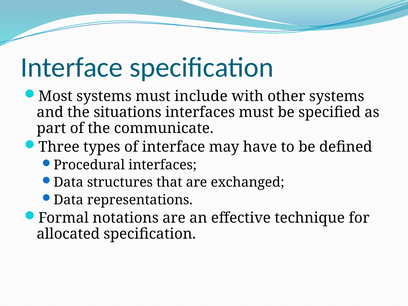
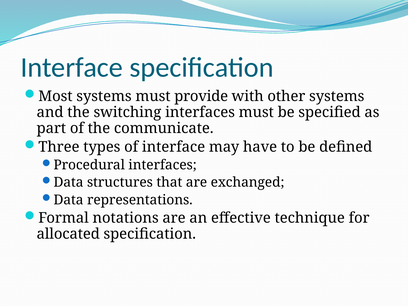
include: include -> provide
situations: situations -> switching
